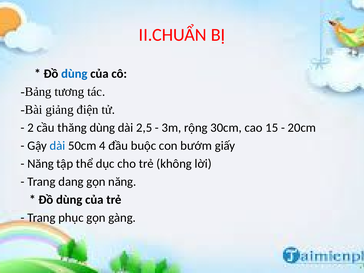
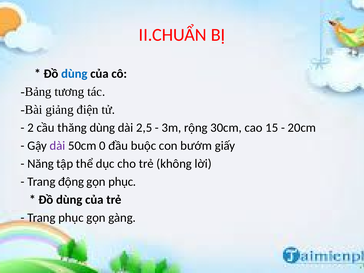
dài at (57, 146) colour: blue -> purple
4: 4 -> 0
dang: dang -> động
gọn năng: năng -> phục
